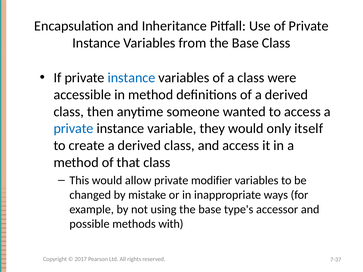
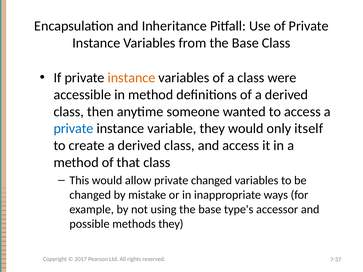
instance at (132, 78) colour: blue -> orange
private modifier: modifier -> changed
methods with: with -> they
